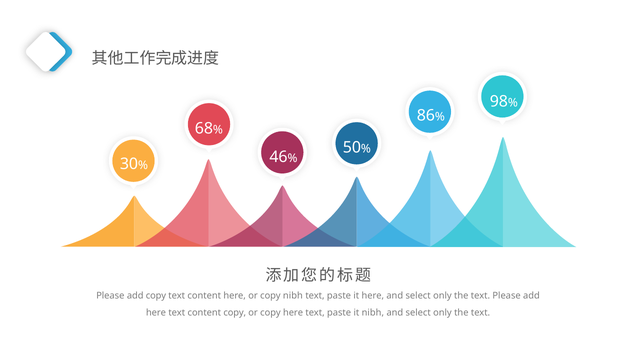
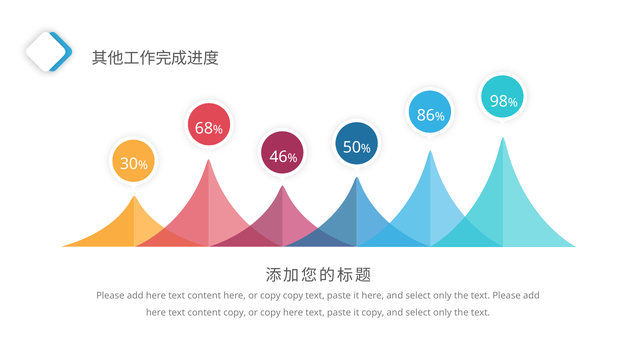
copy at (156, 296): copy -> here
copy nibh: nibh -> copy
it nibh: nibh -> copy
